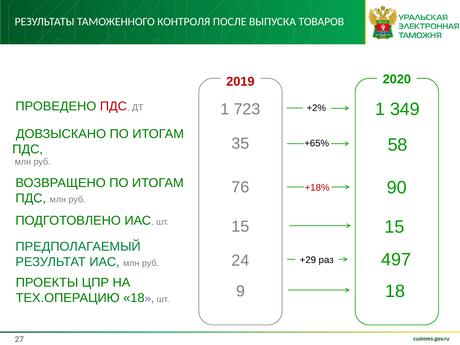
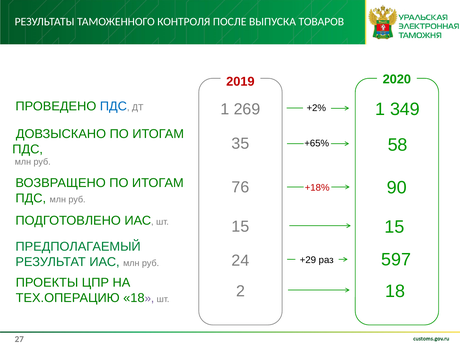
ПДС at (113, 106) colour: red -> blue
723: 723 -> 269
497: 497 -> 597
9: 9 -> 2
